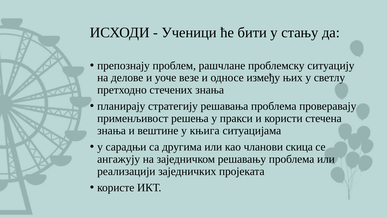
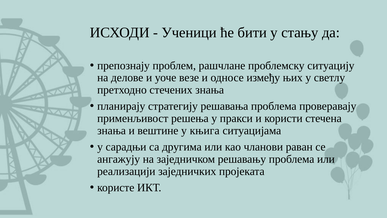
скица: скица -> раван
